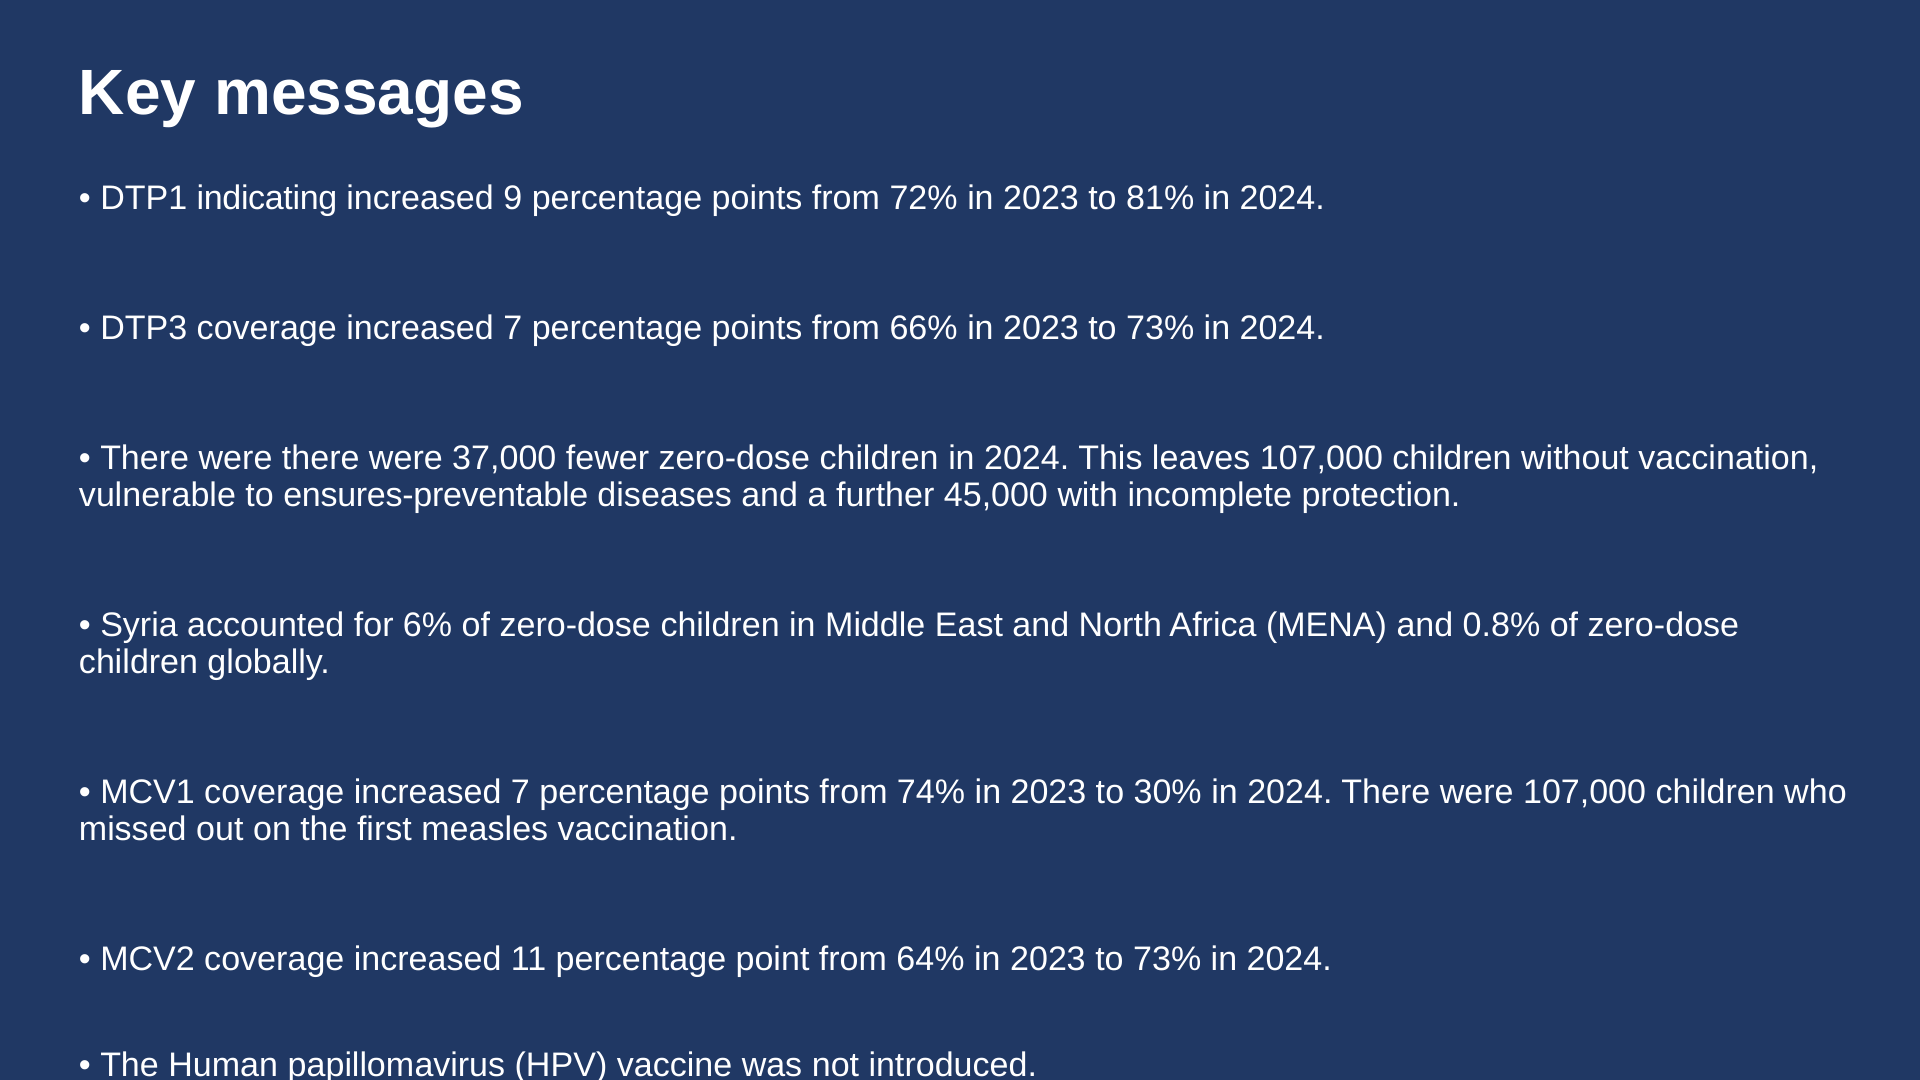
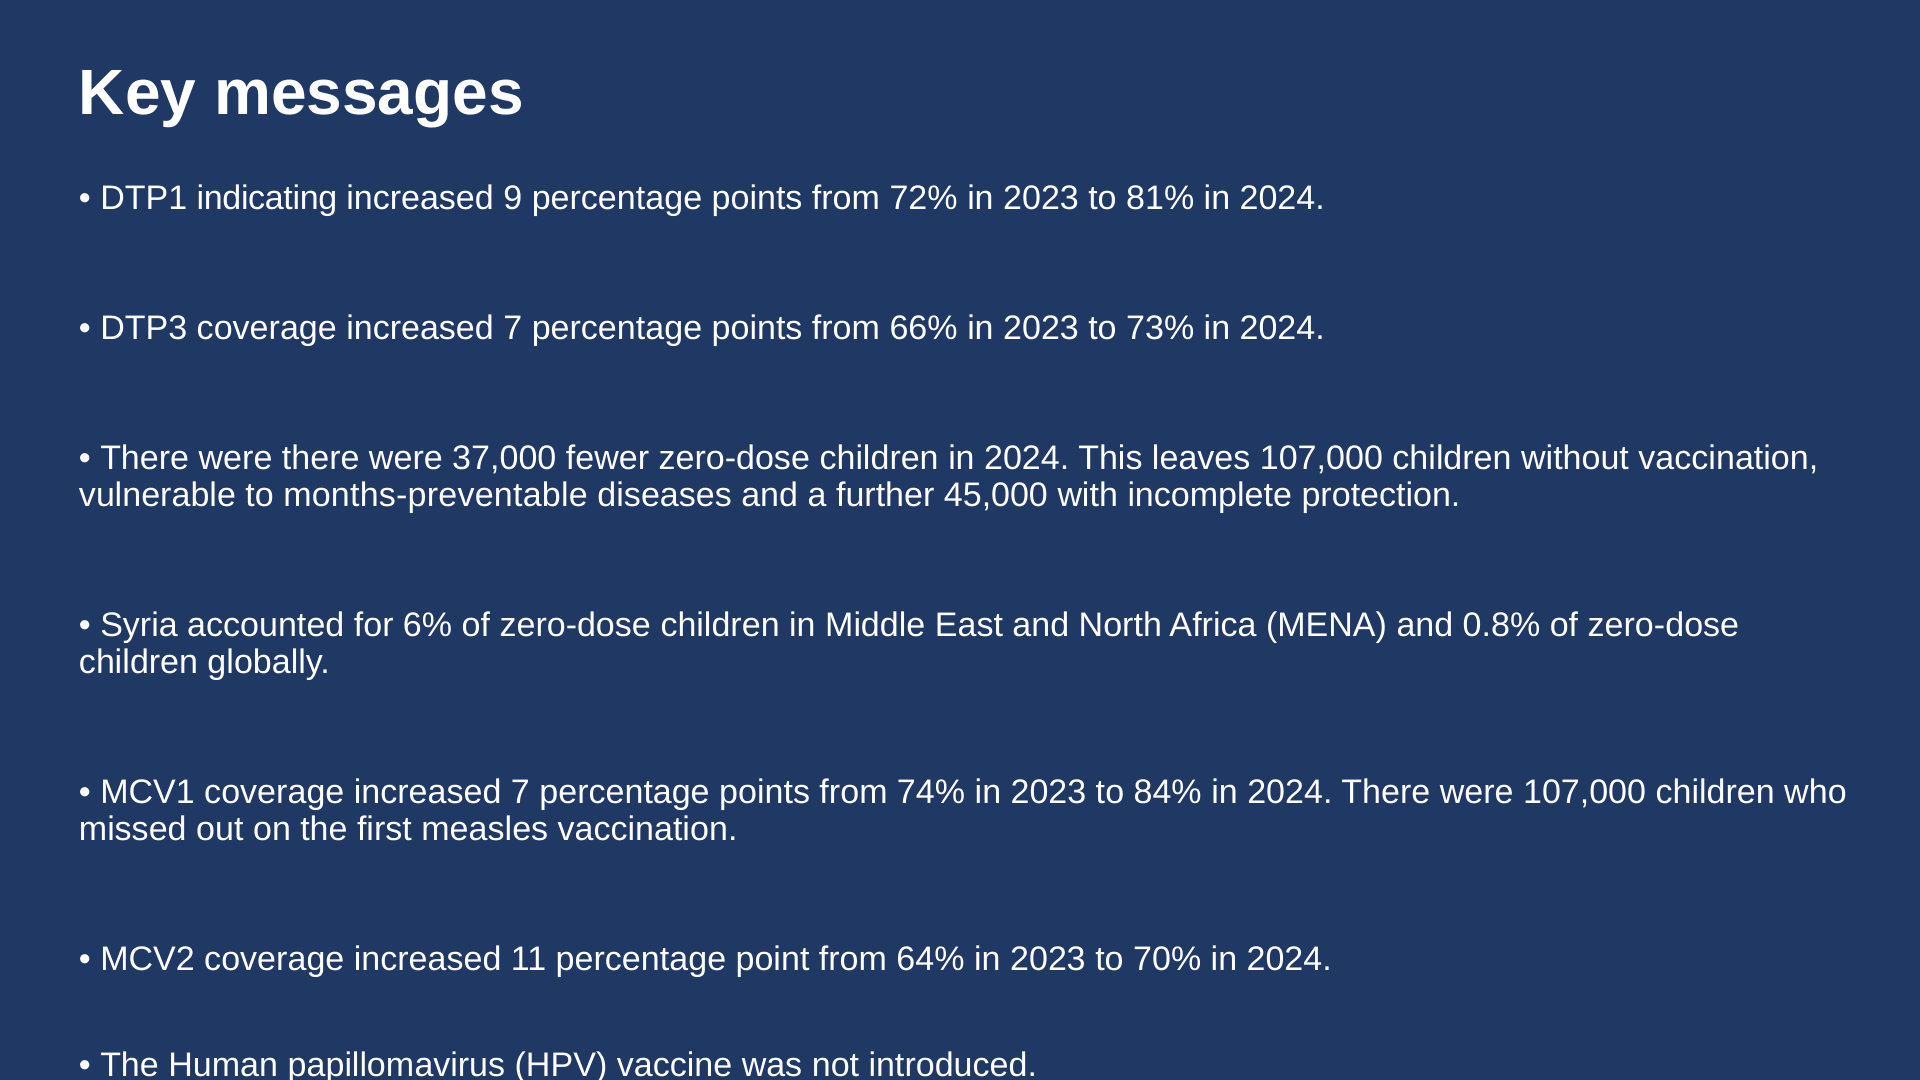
ensures-preventable: ensures-preventable -> months-preventable
30%: 30% -> 84%
73% at (1167, 959): 73% -> 70%
